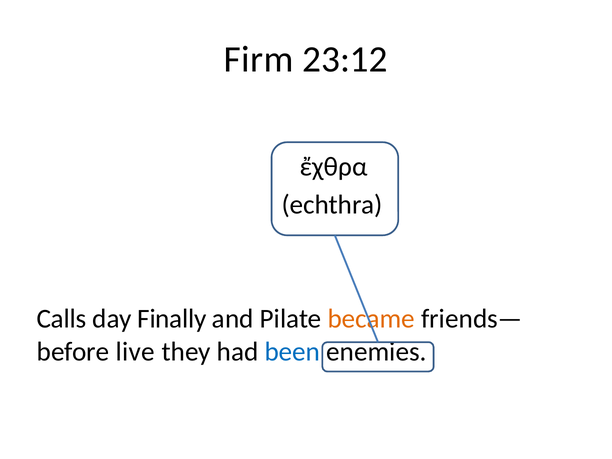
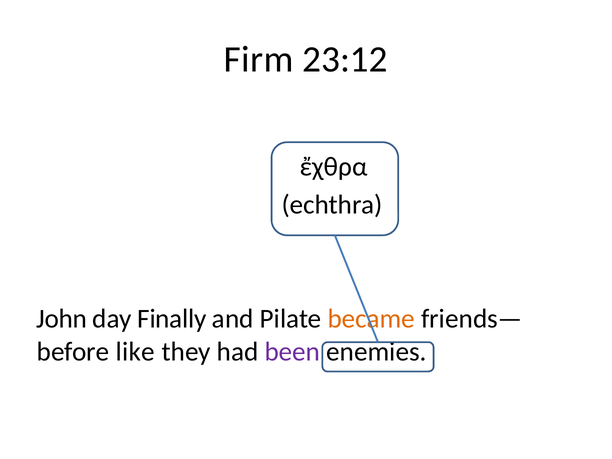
Calls: Calls -> John
live: live -> like
been colour: blue -> purple
